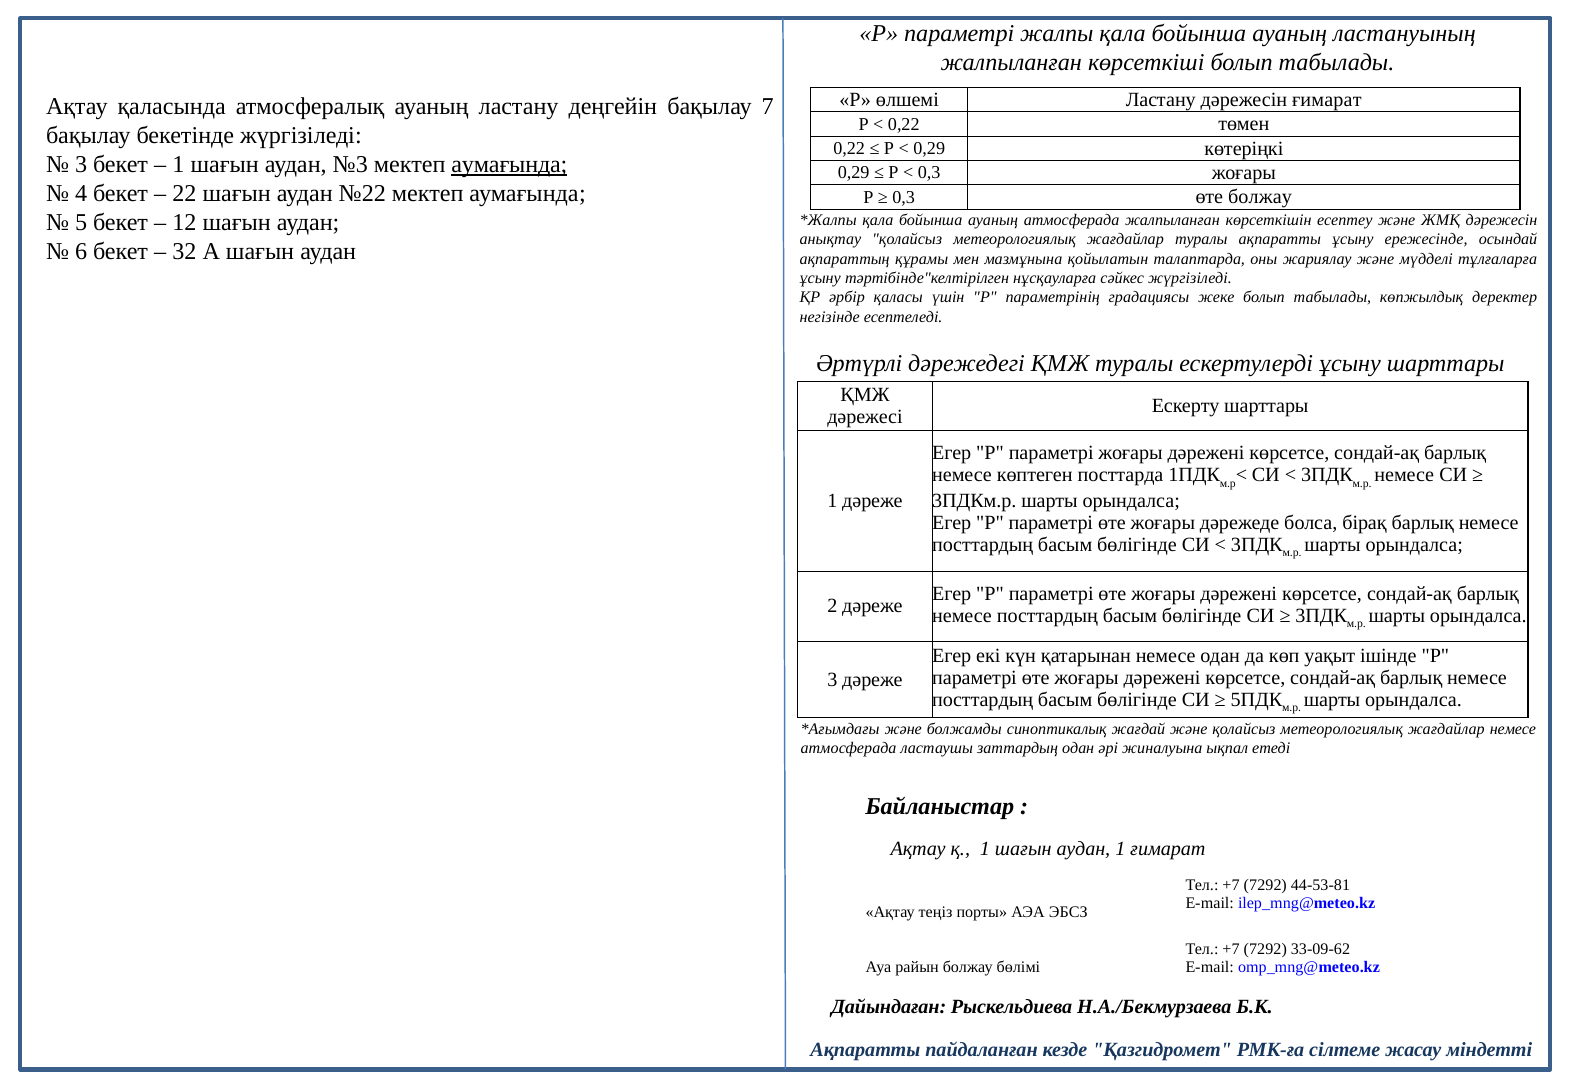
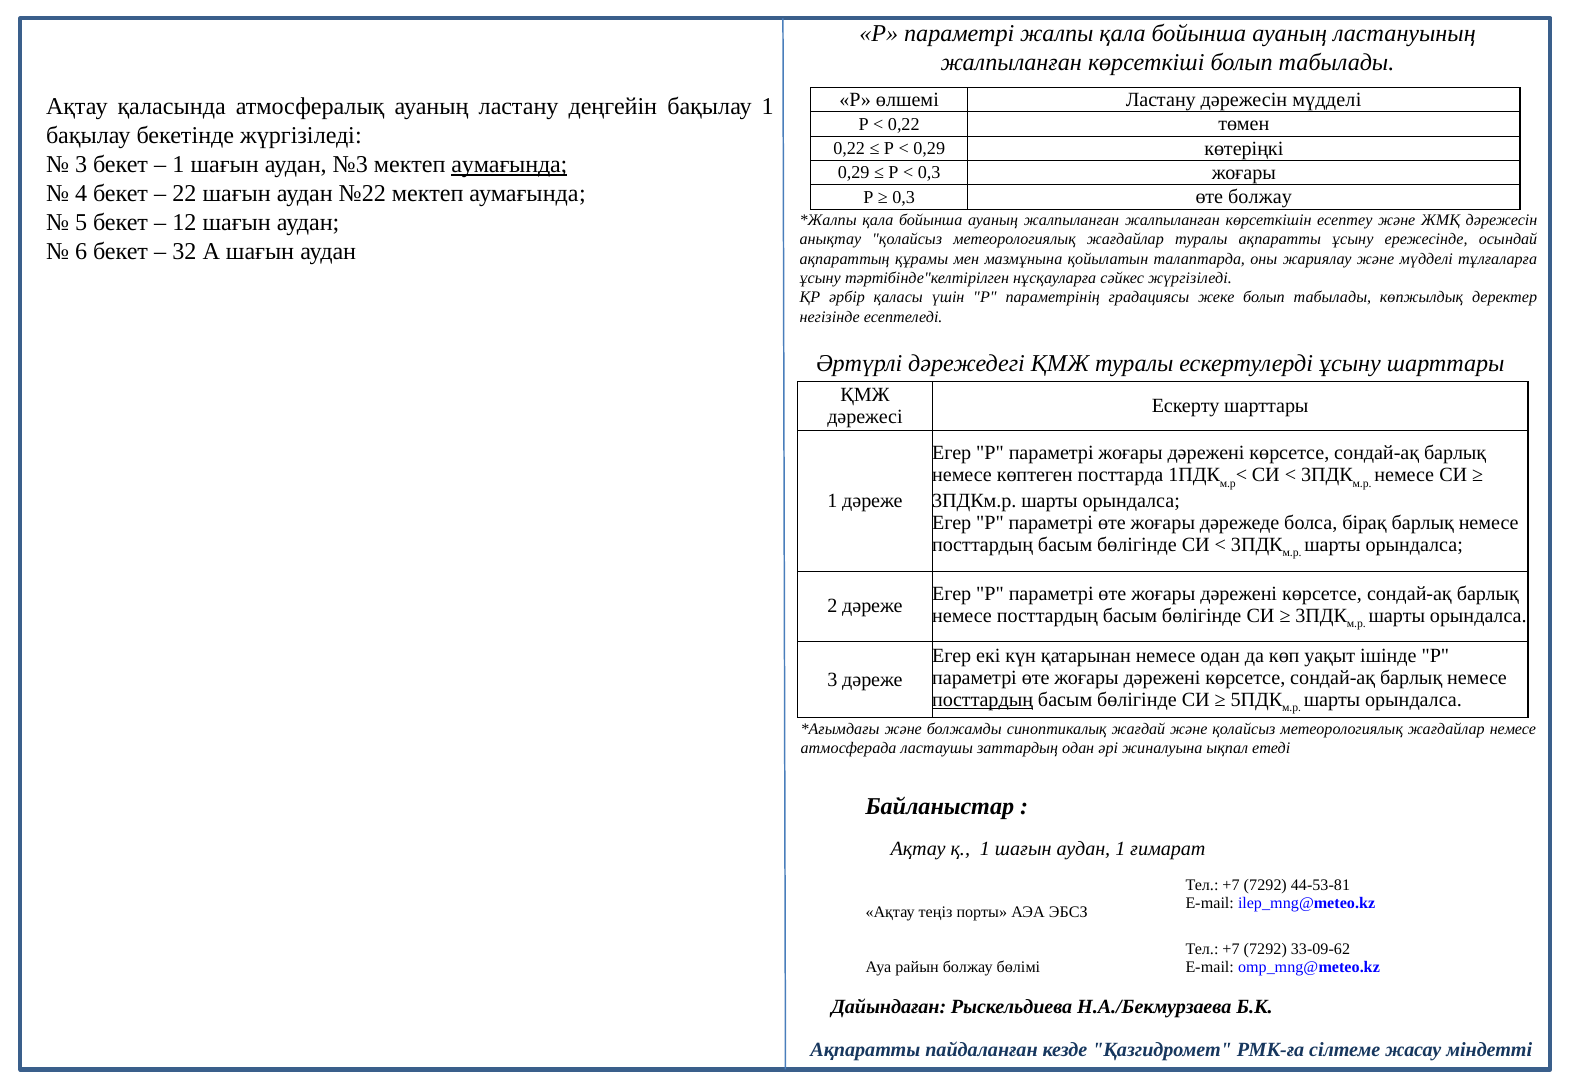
дәрежесін ғимарат: ғимарат -> мүдделі
бақылау 7: 7 -> 1
ауаның атмосферада: атмосферада -> жалпыланған
посттардың at (983, 700) underline: none -> present
